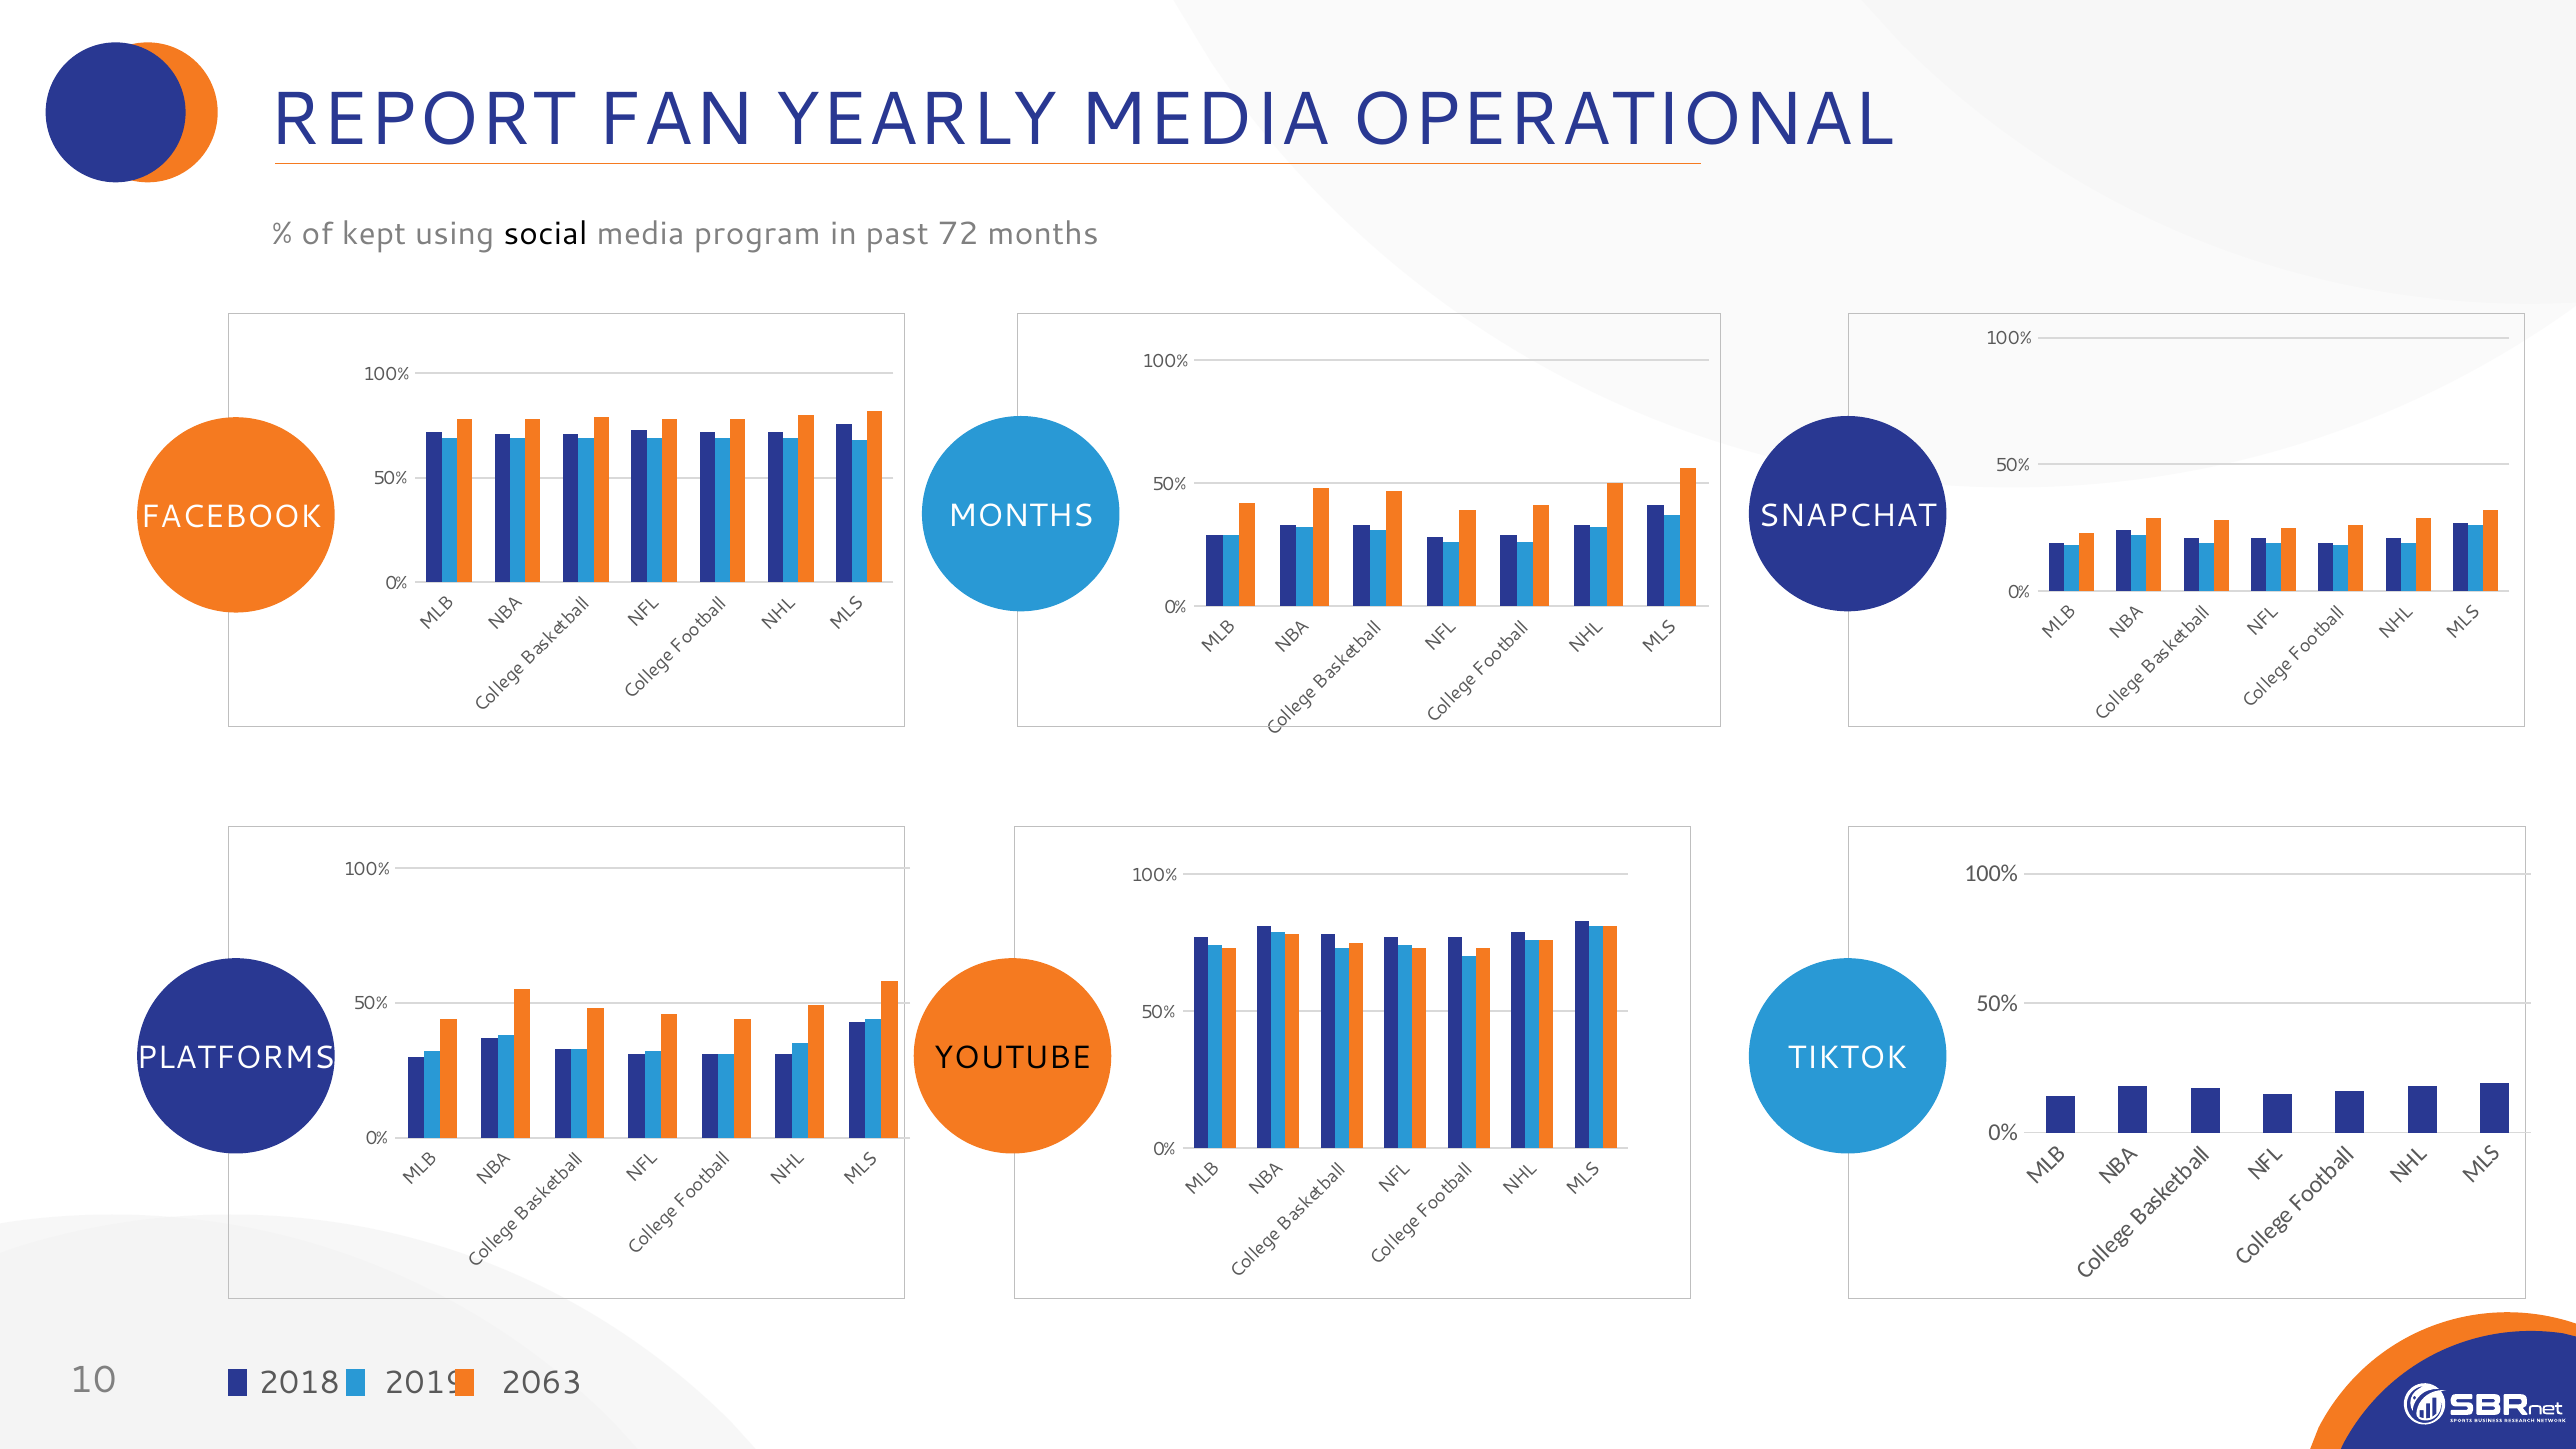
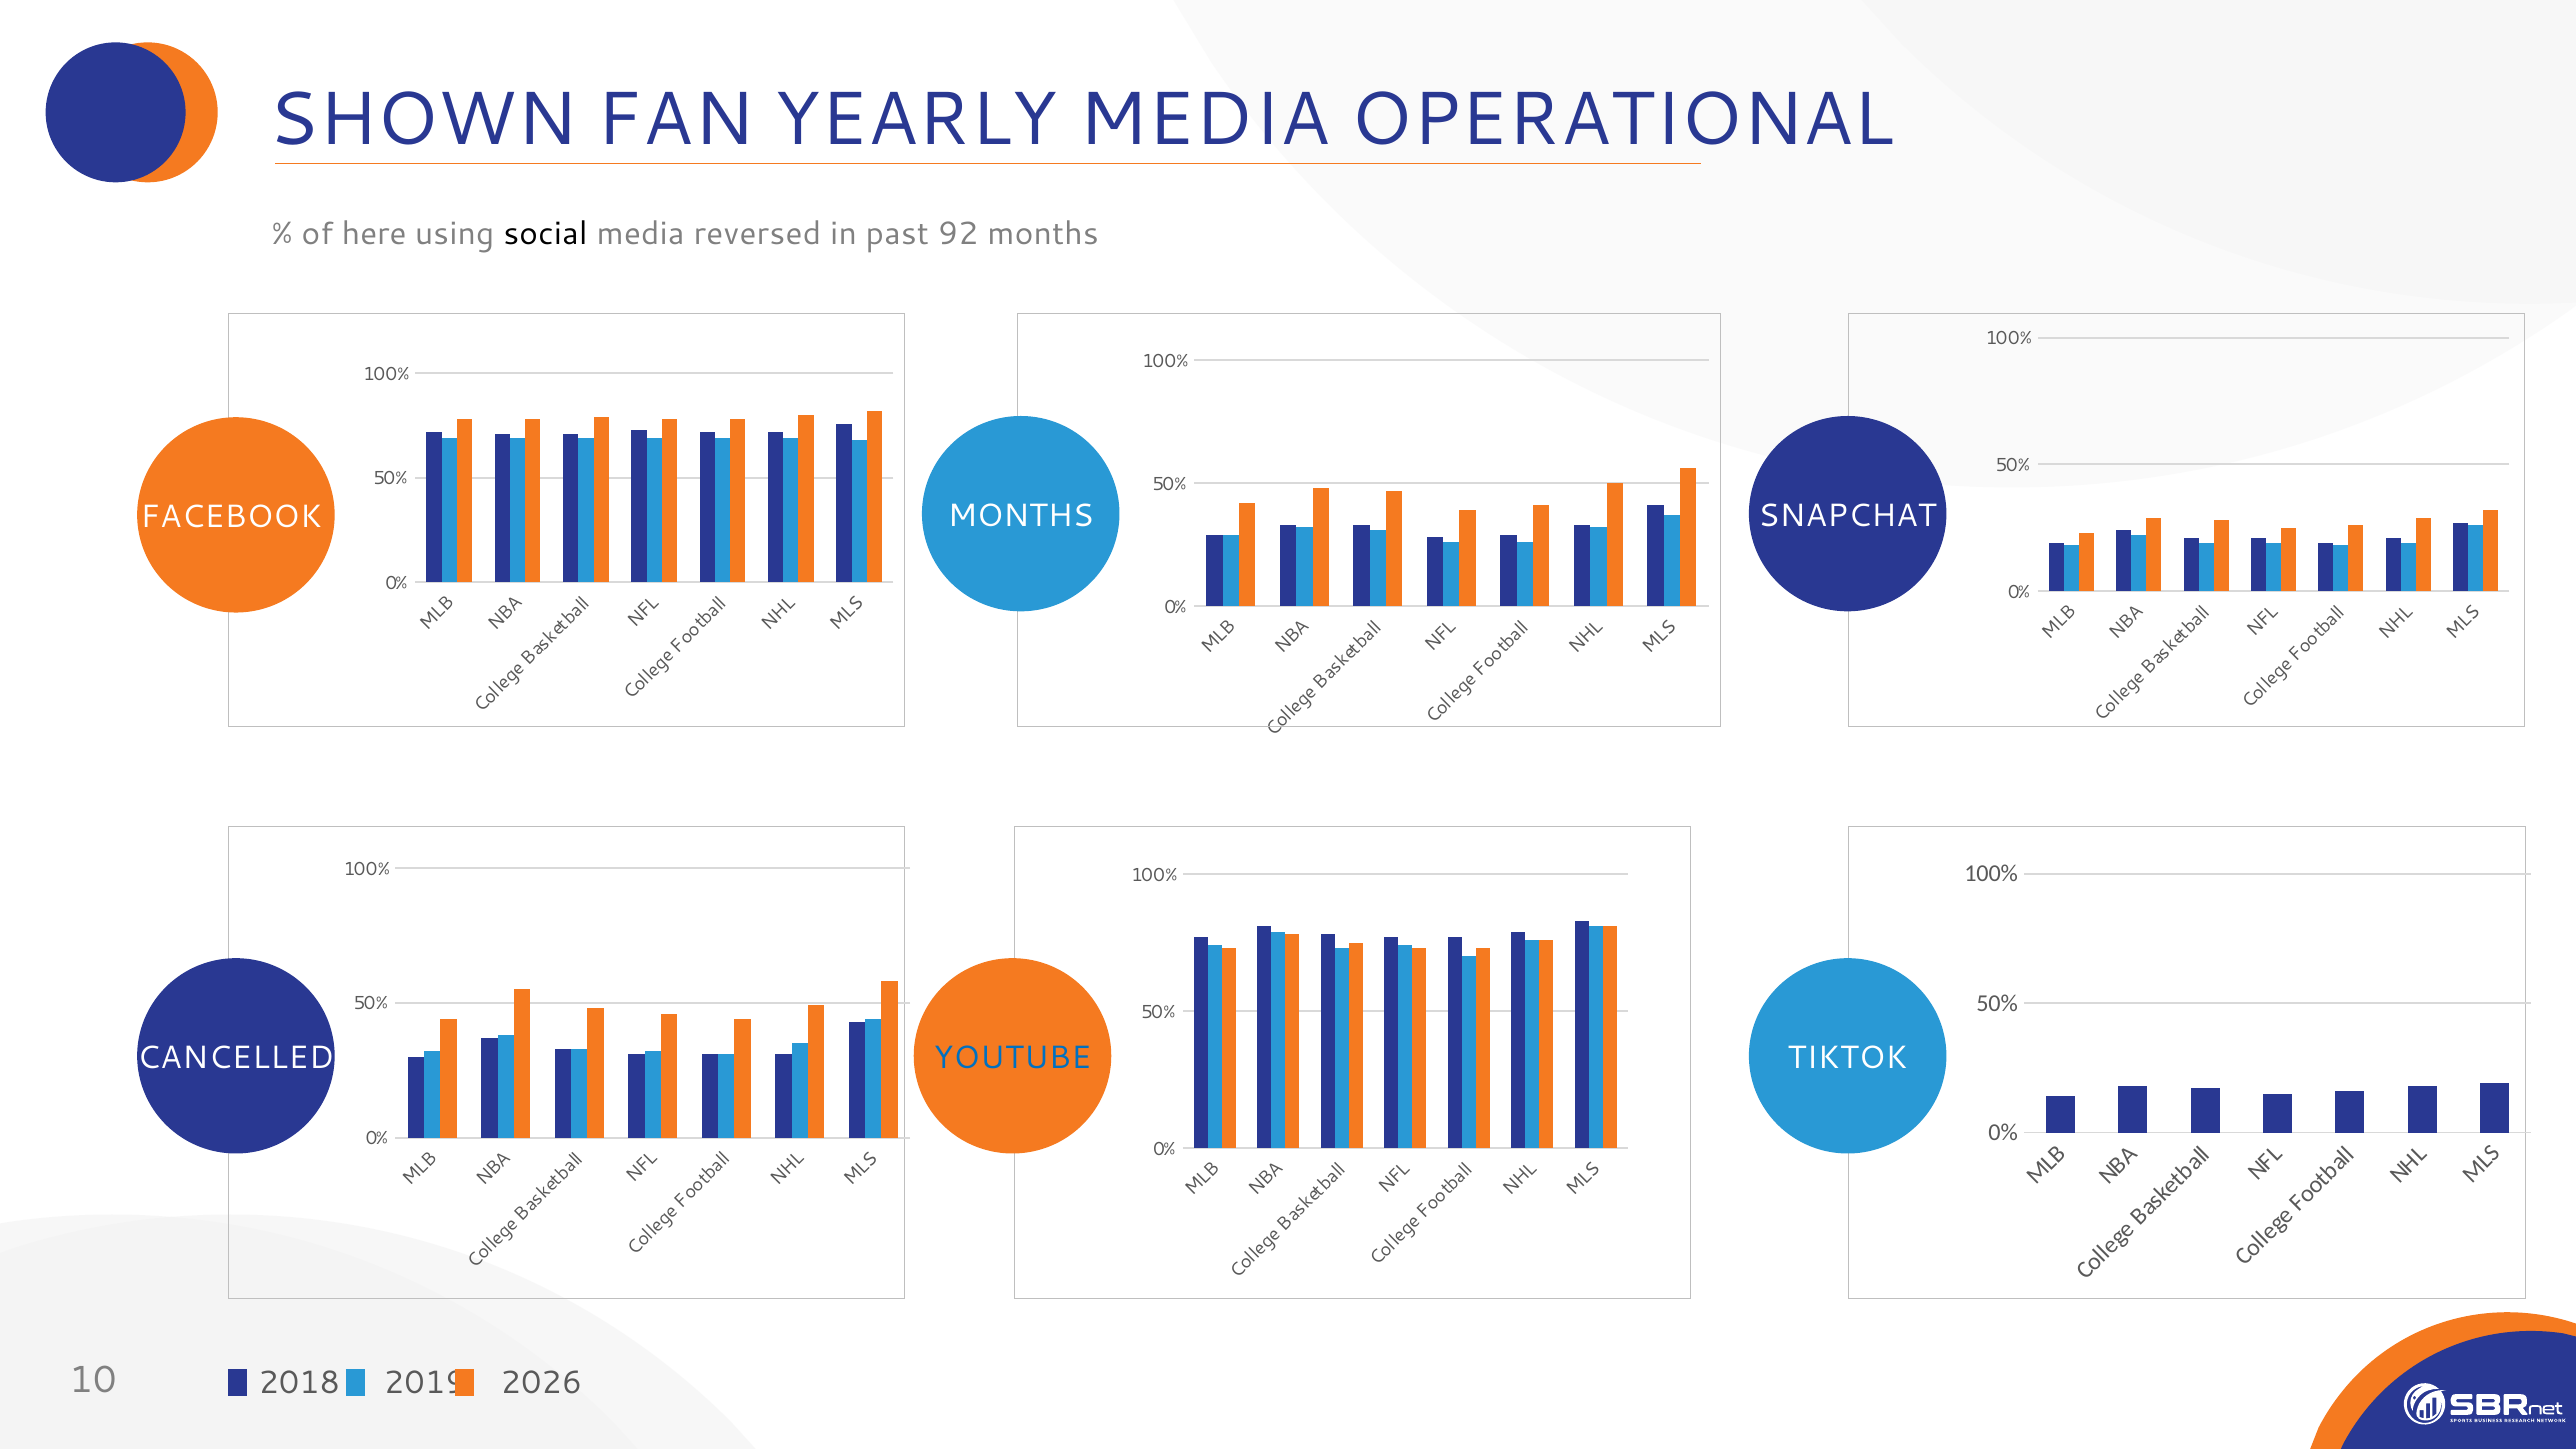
REPORT: REPORT -> SHOWN
kept: kept -> here
program: program -> reversed
72: 72 -> 92
PLATFORMS: PLATFORMS -> CANCELLED
YOUTUBE colour: black -> blue
2063: 2063 -> 2026
